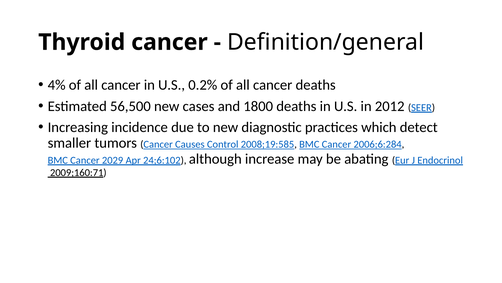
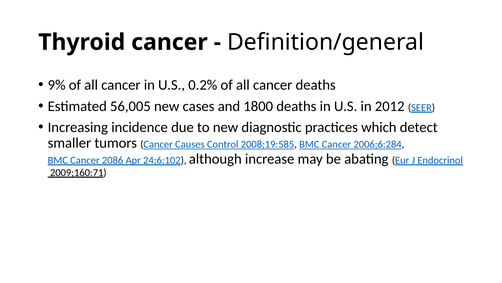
4%: 4% -> 9%
56,500: 56,500 -> 56,005
2029: 2029 -> 2086
